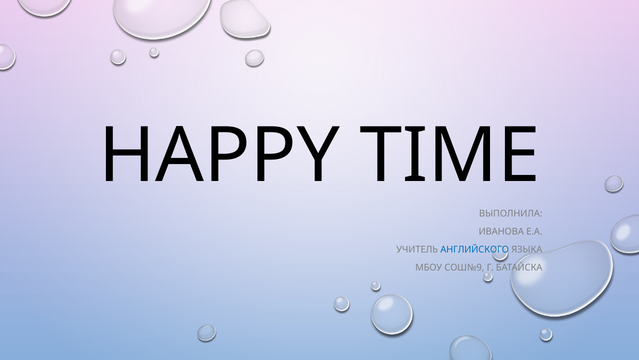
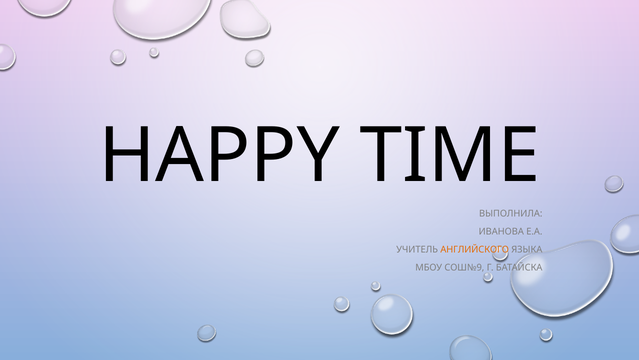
АНГЛИЙСКОГО colour: blue -> orange
